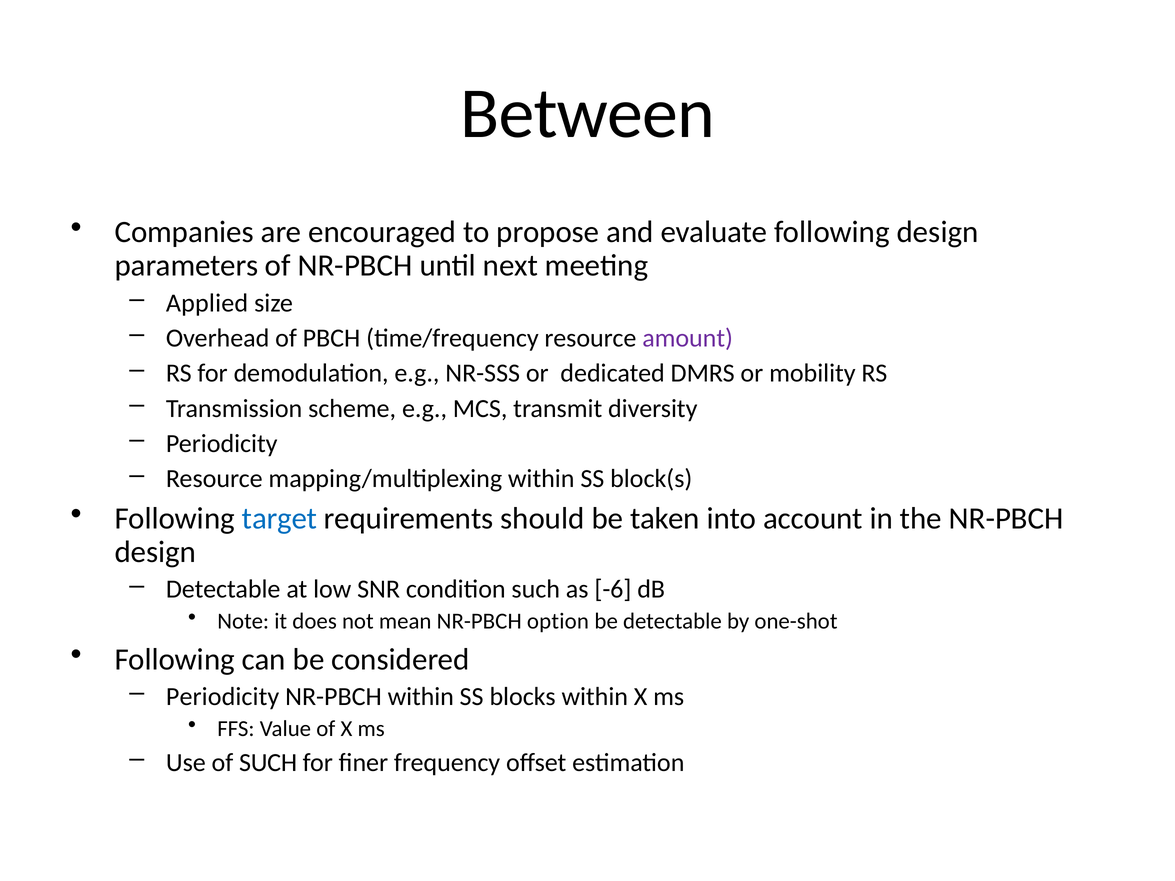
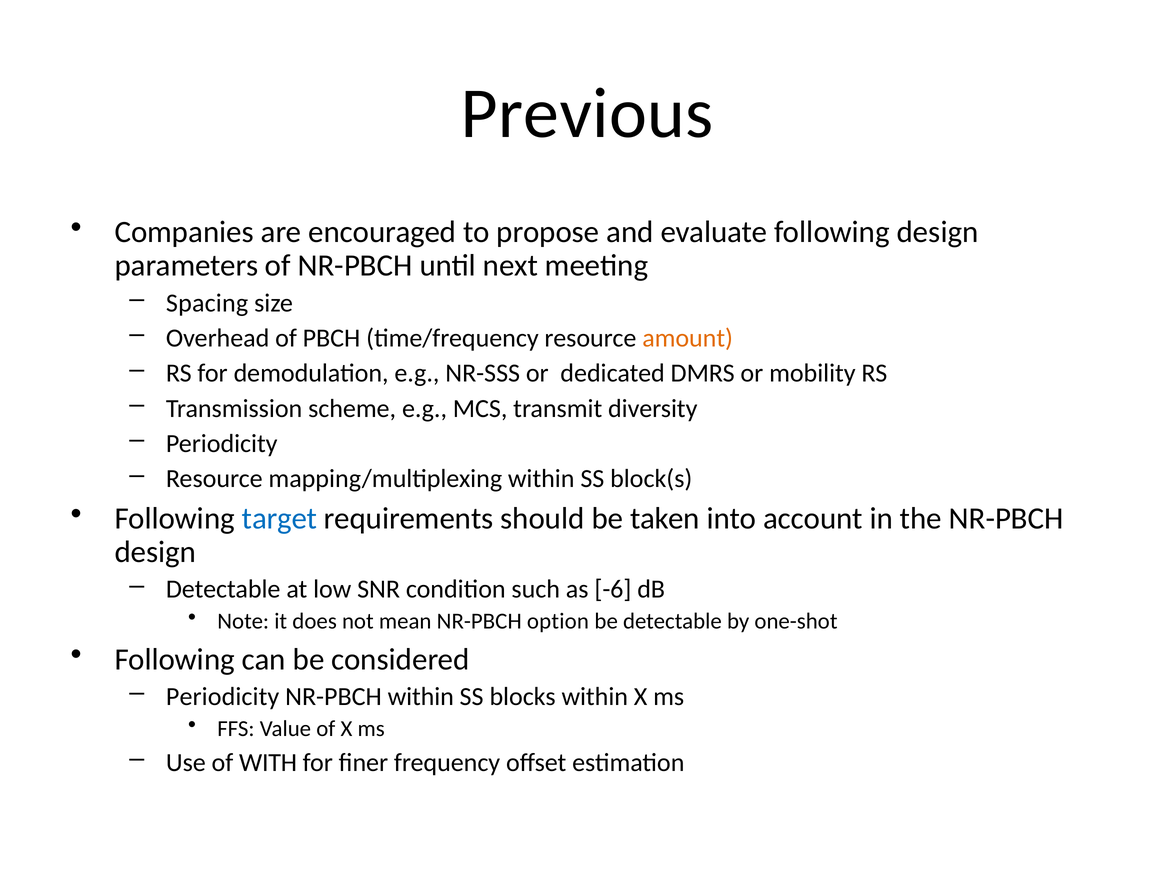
Between: Between -> Previous
Applied: Applied -> Spacing
amount colour: purple -> orange
of SUCH: SUCH -> WITH
